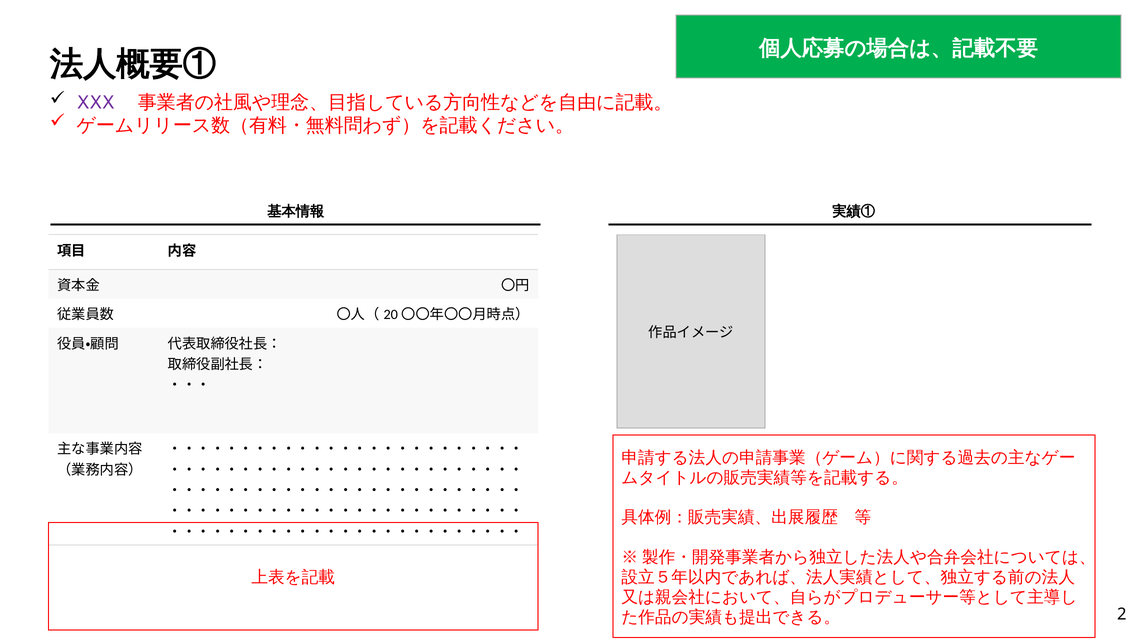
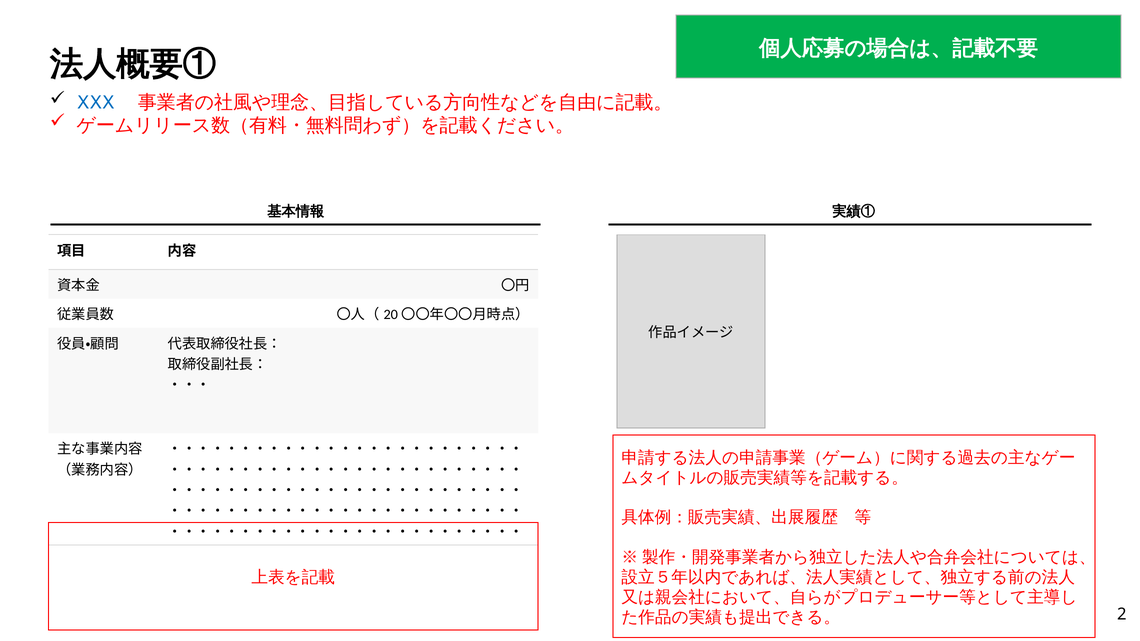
XXX colour: purple -> blue
